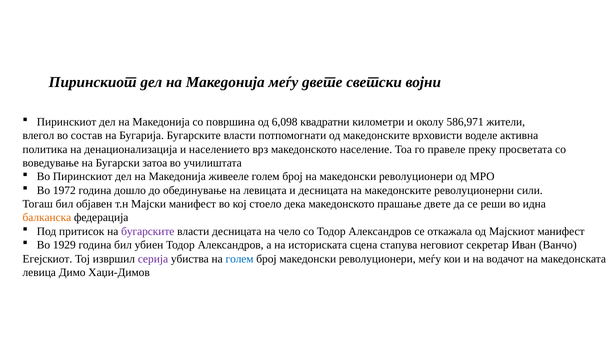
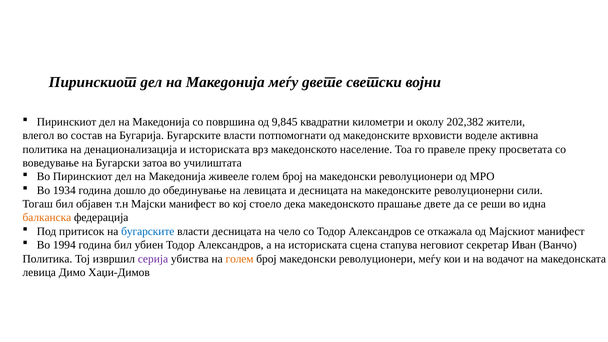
6,098: 6,098 -> 9,845
586,971: 586,971 -> 202,382
и населението: населението -> историската
1972: 1972 -> 1934
бугарските at (148, 231) colour: purple -> blue
1929: 1929 -> 1994
Егејскиот at (47, 259): Егејскиот -> Политика
голем at (240, 259) colour: blue -> orange
